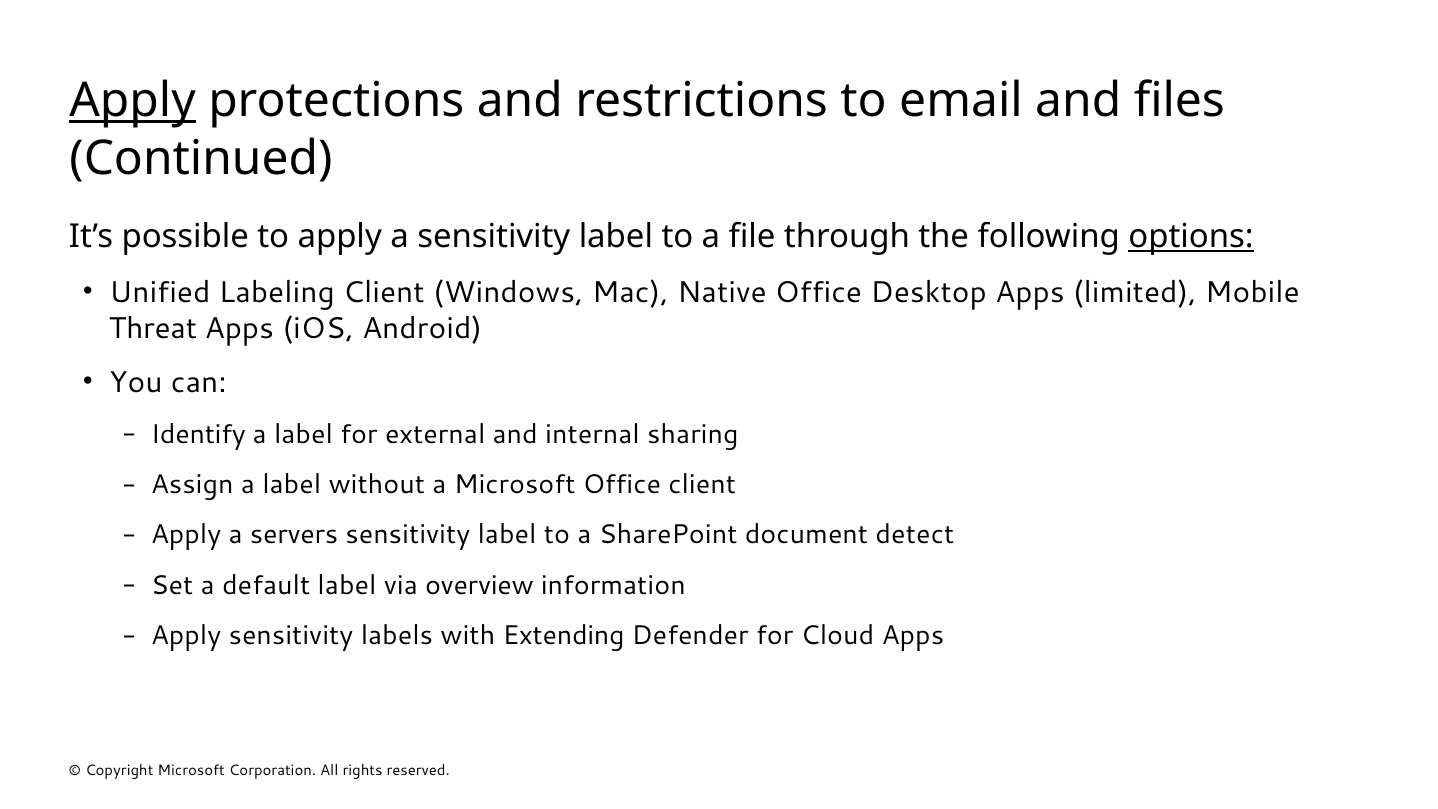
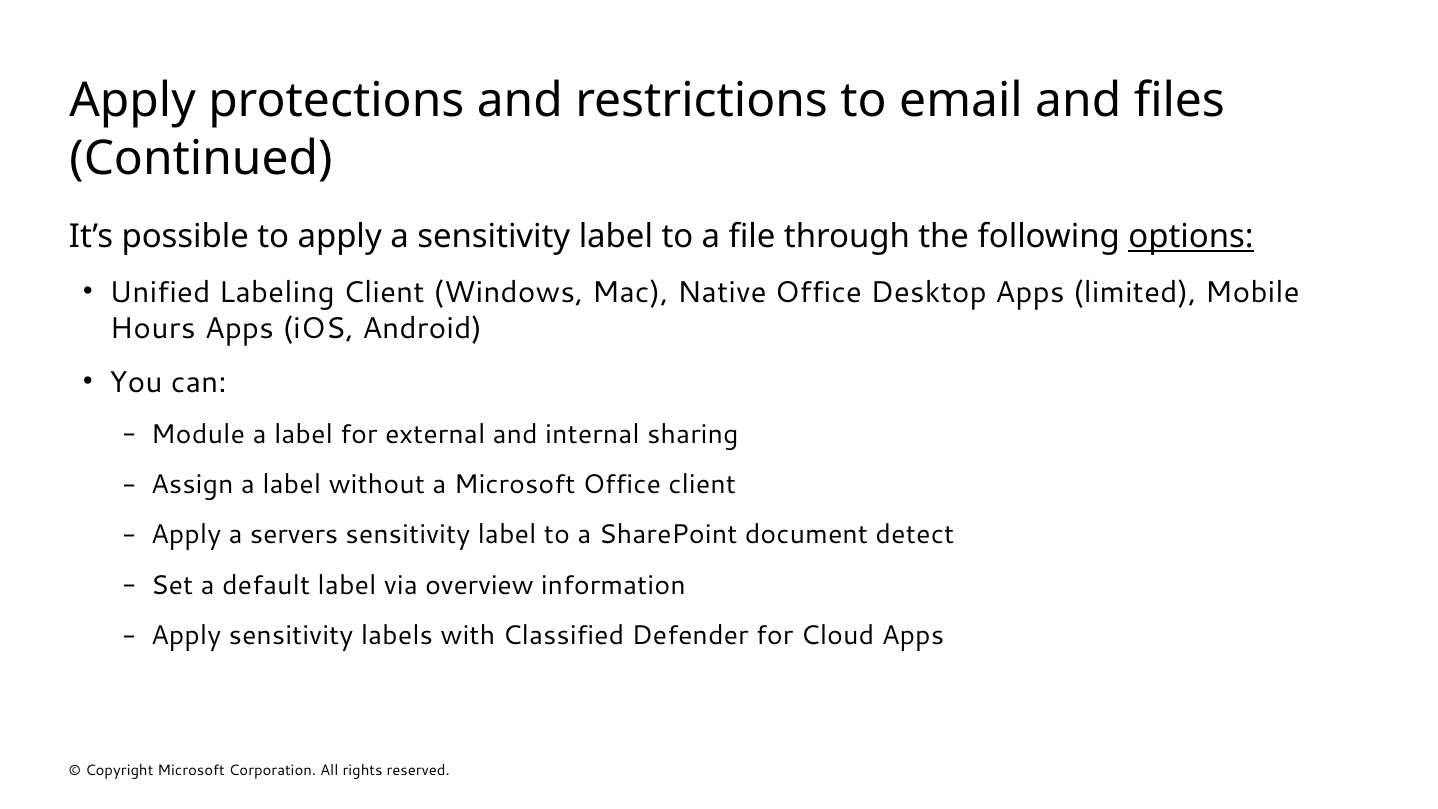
Apply at (133, 101) underline: present -> none
Threat: Threat -> Hours
Identify: Identify -> Module
Extending: Extending -> Classified
